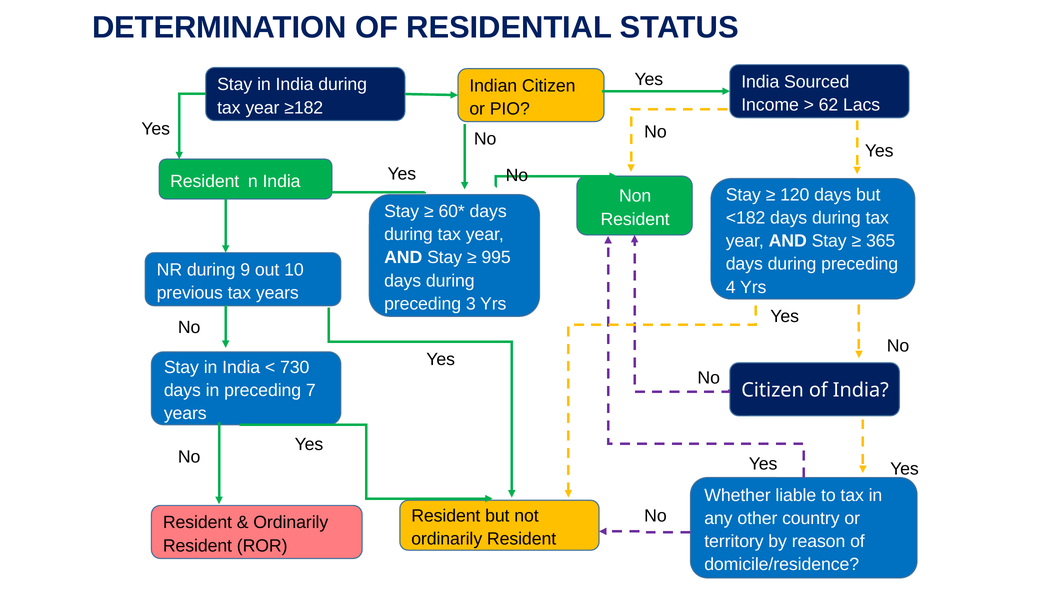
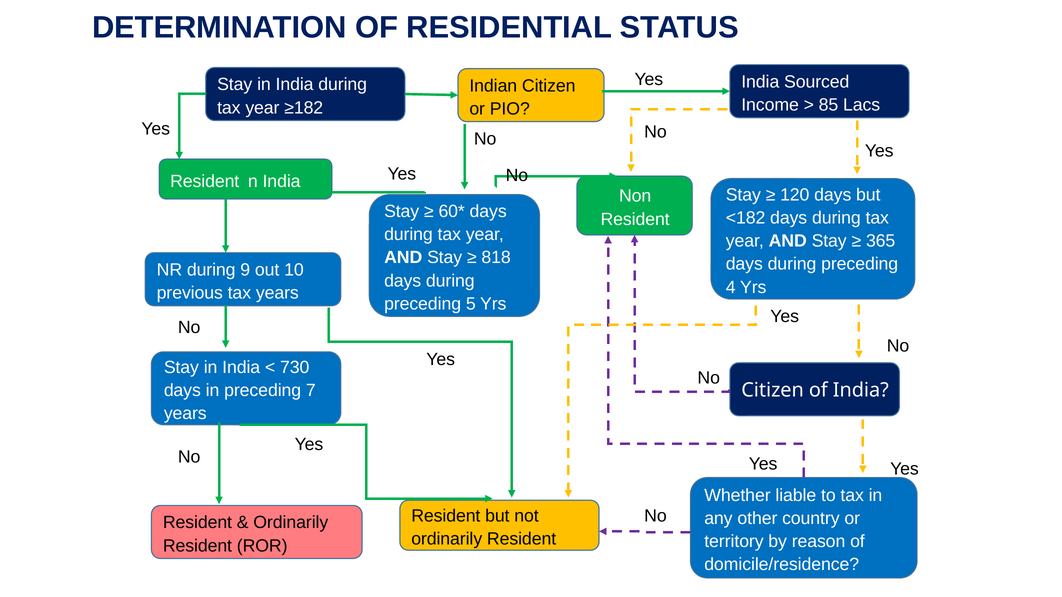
62: 62 -> 85
995: 995 -> 818
3: 3 -> 5
